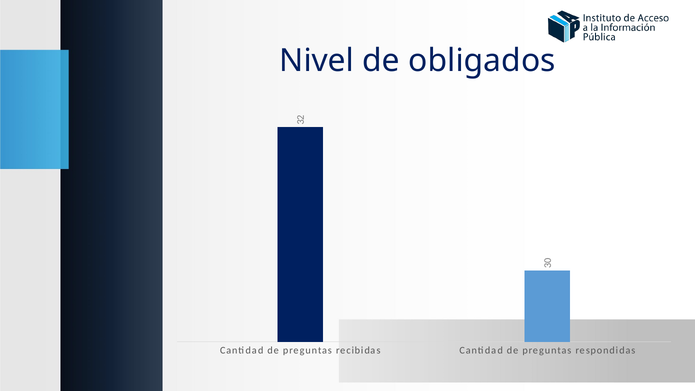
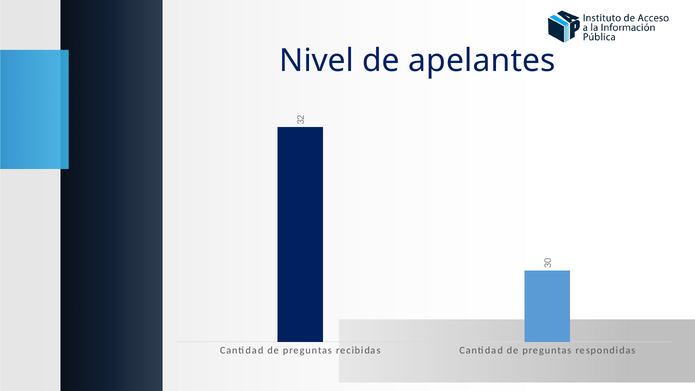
obligados: obligados -> apelantes
